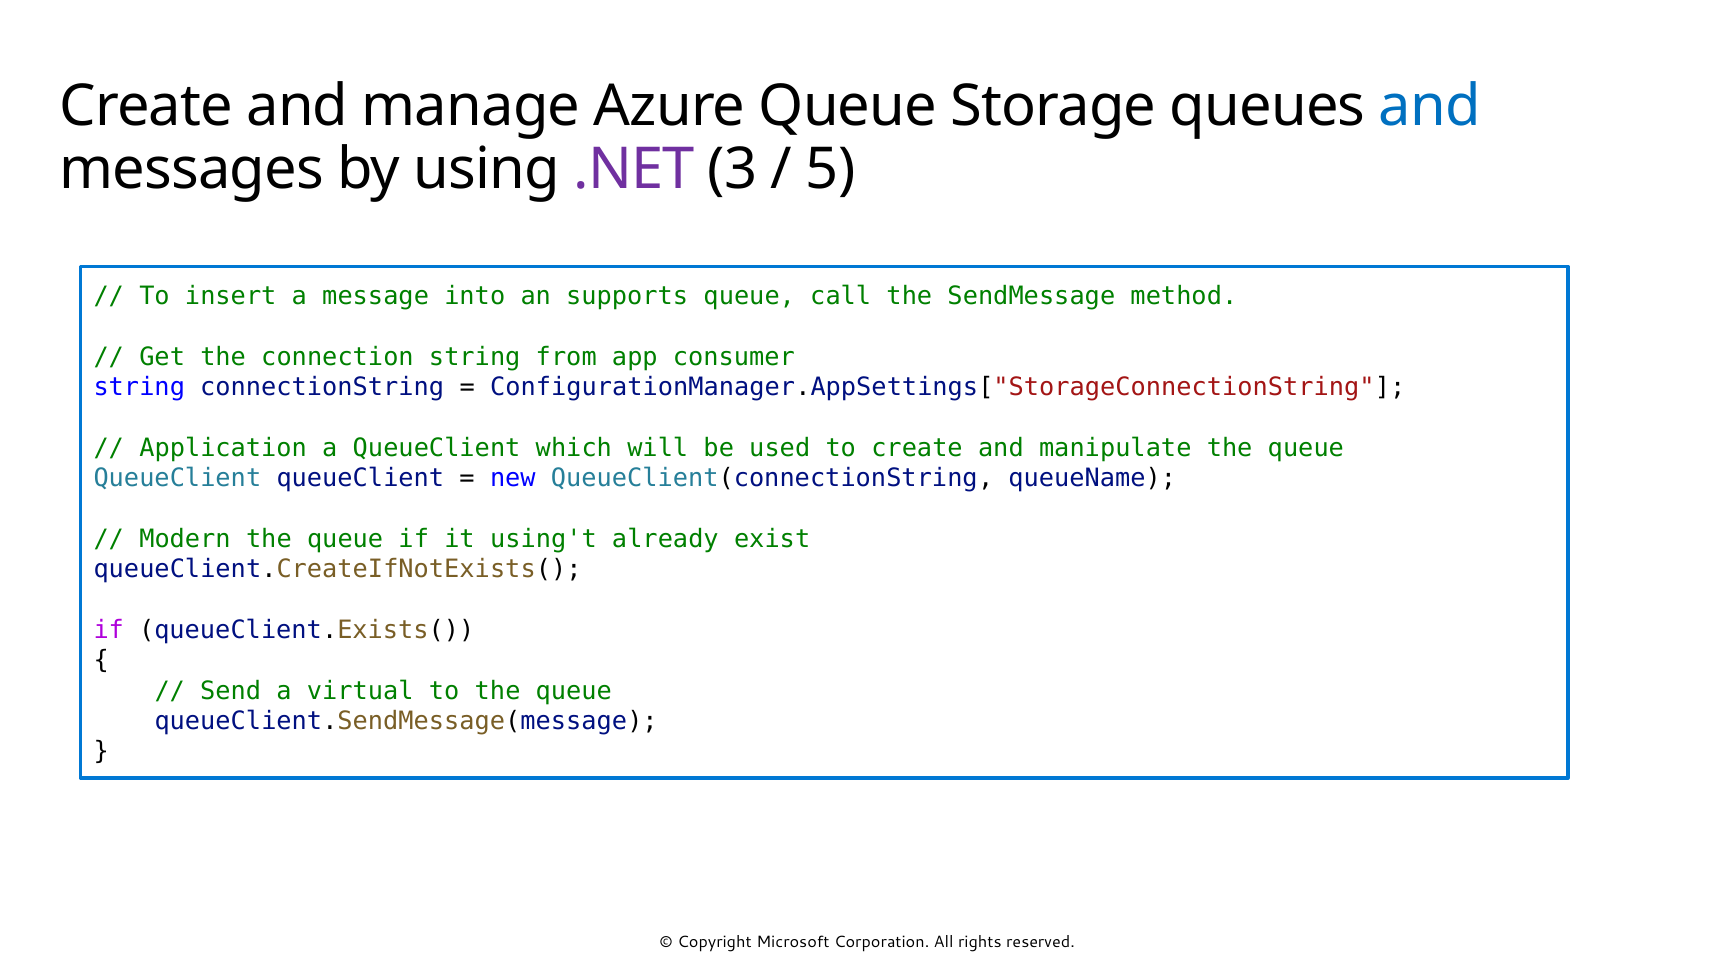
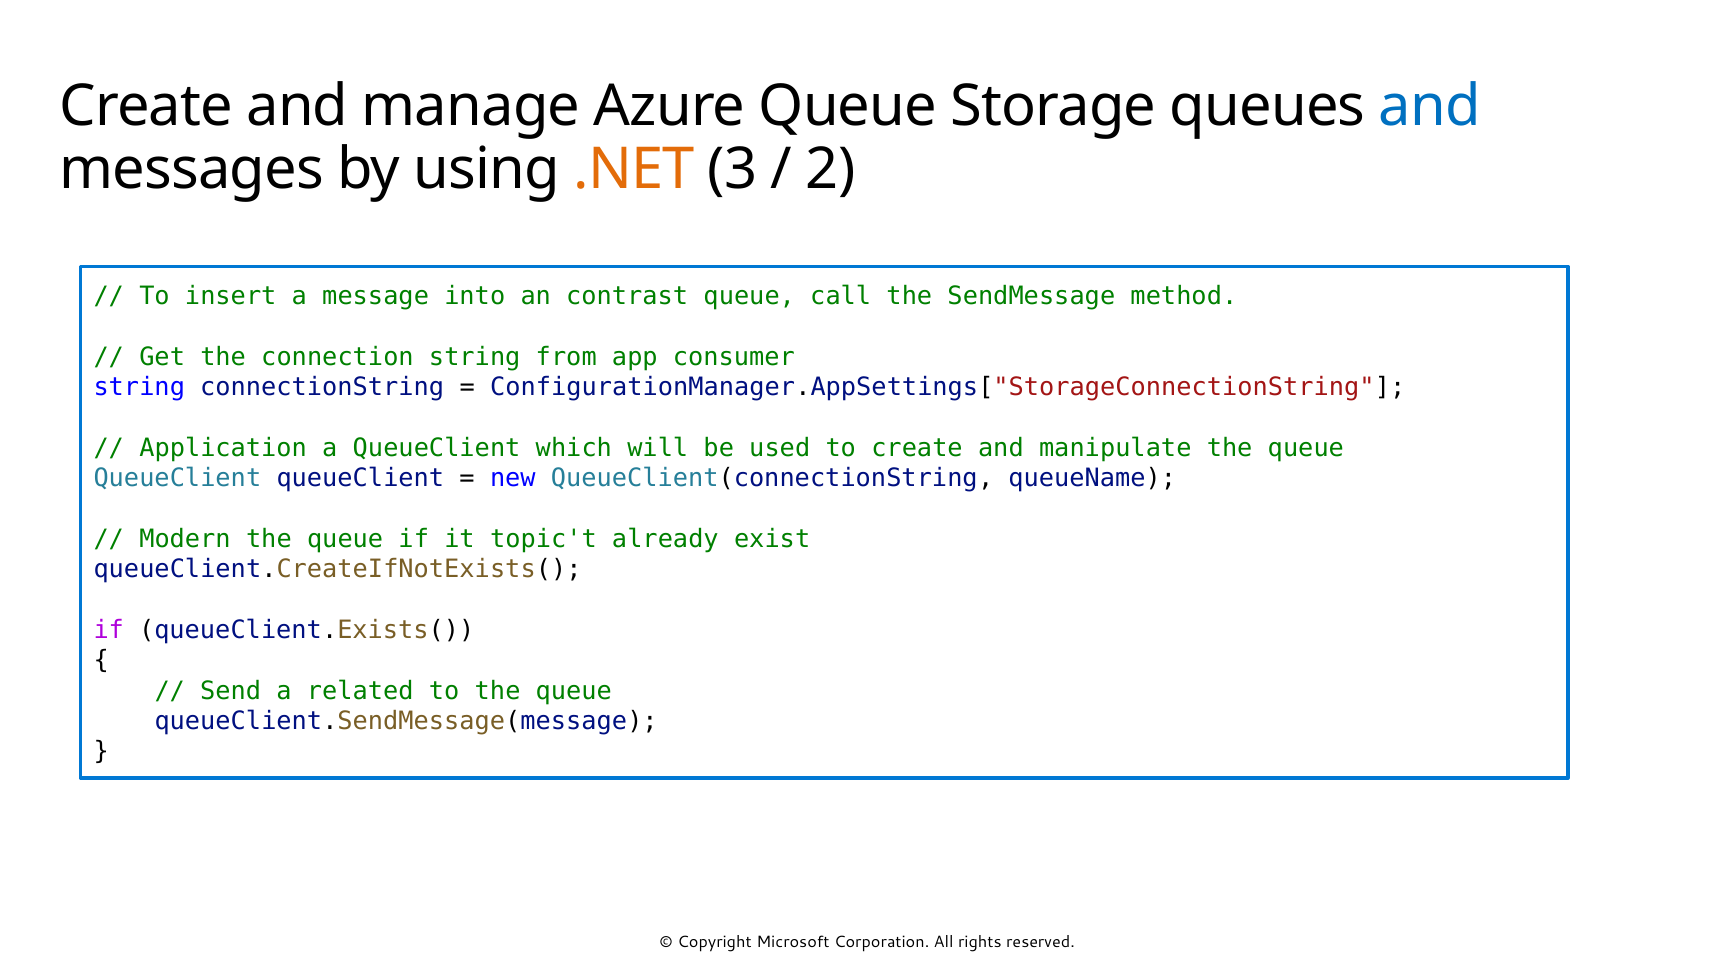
.NET colour: purple -> orange
5: 5 -> 2
supports: supports -> contrast
using't: using't -> topic't
virtual: virtual -> related
